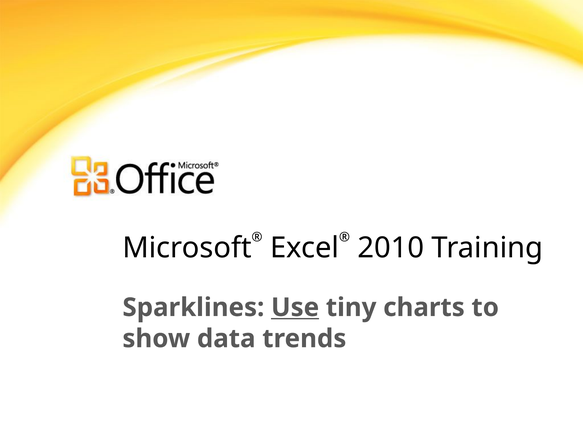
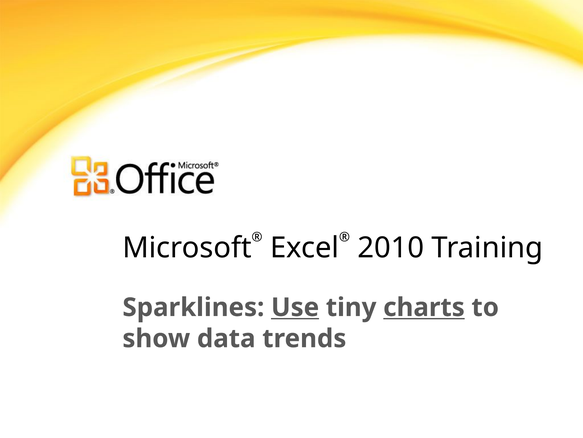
charts underline: none -> present
